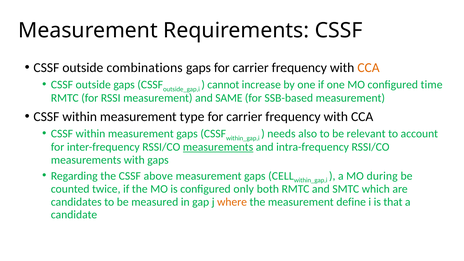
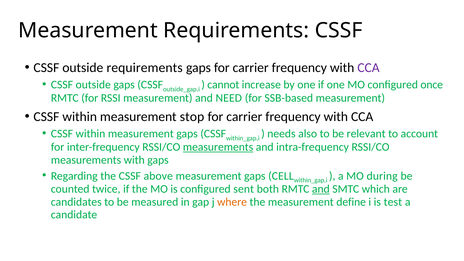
outside combinations: combinations -> requirements
CCA at (368, 68) colour: orange -> purple
time: time -> once
SAME: SAME -> NEED
type: type -> stop
only: only -> sent
and at (321, 189) underline: none -> present
that: that -> test
